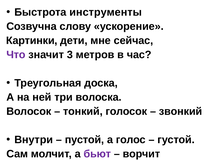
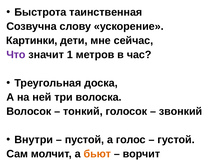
инструменты: инструменты -> таинственная
3: 3 -> 1
бьют colour: purple -> orange
